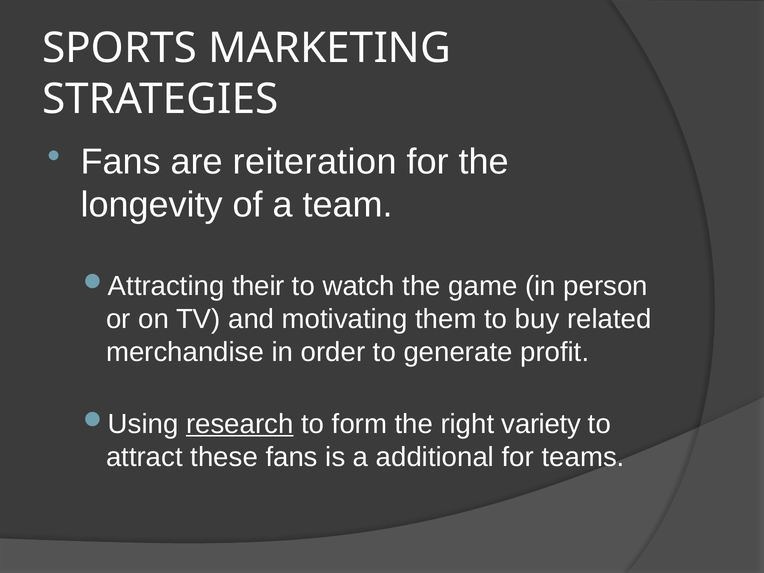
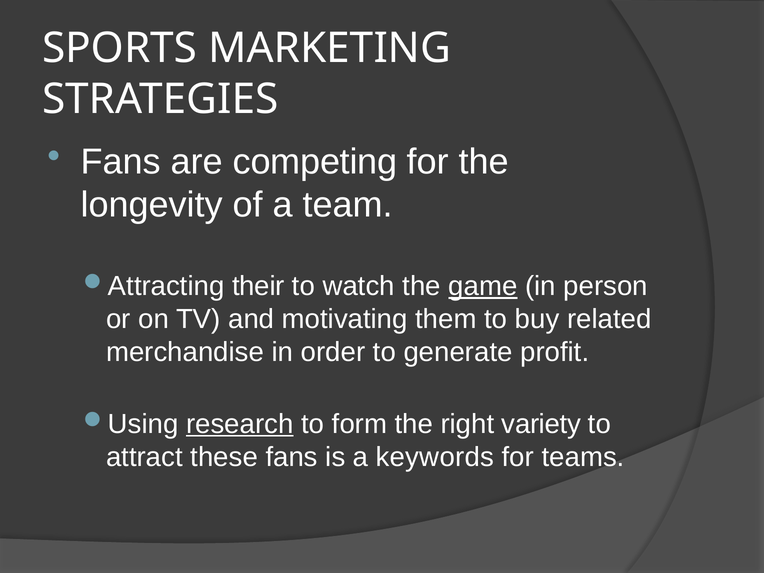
reiteration: reiteration -> competing
game underline: none -> present
additional: additional -> keywords
